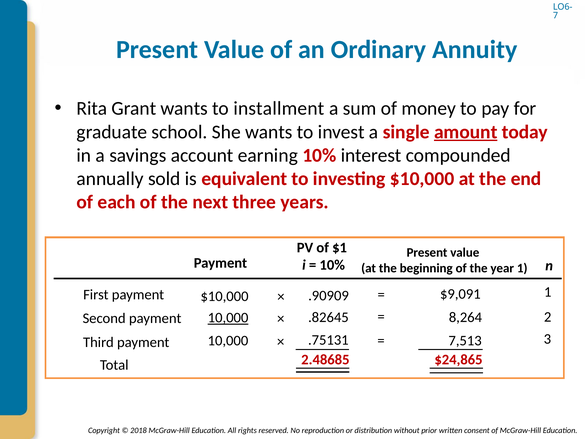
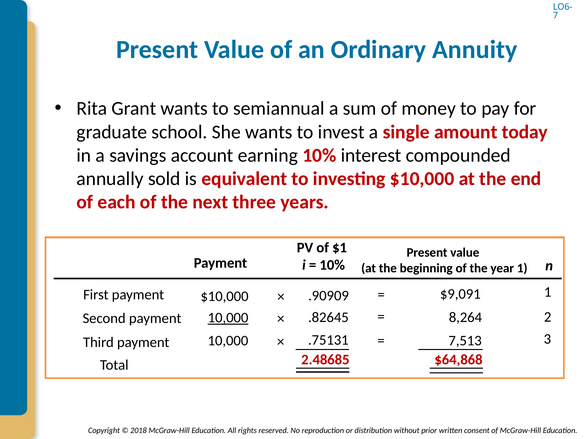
installment: installment -> semiannual
amount underline: present -> none
$24,865: $24,865 -> $64,868
